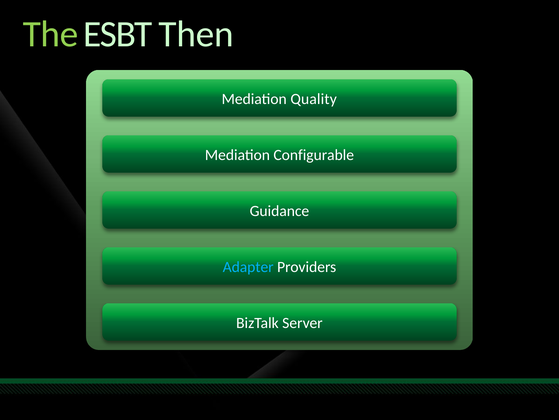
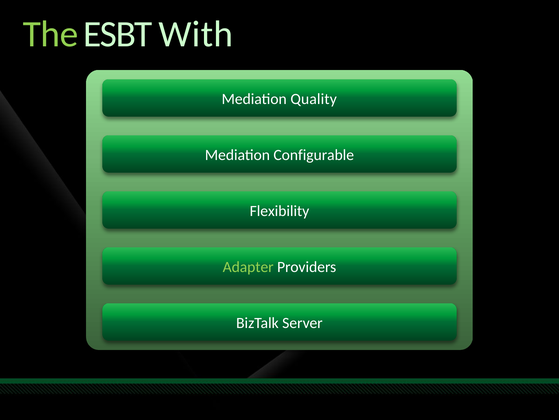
Then: Then -> With
Guidance: Guidance -> Flexibility
Adapter colour: light blue -> light green
